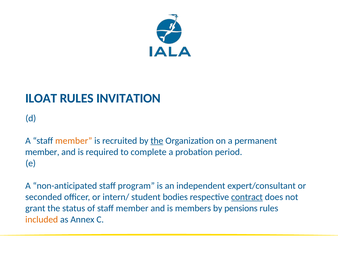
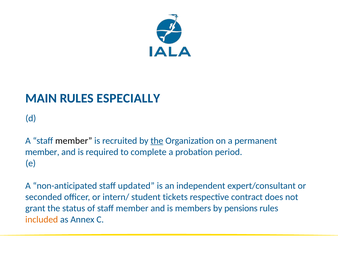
ILOAT: ILOAT -> MAIN
INVITATION: INVITATION -> ESPECIALLY
member at (74, 141) colour: orange -> black
program: program -> updated
bodies: bodies -> tickets
contract underline: present -> none
